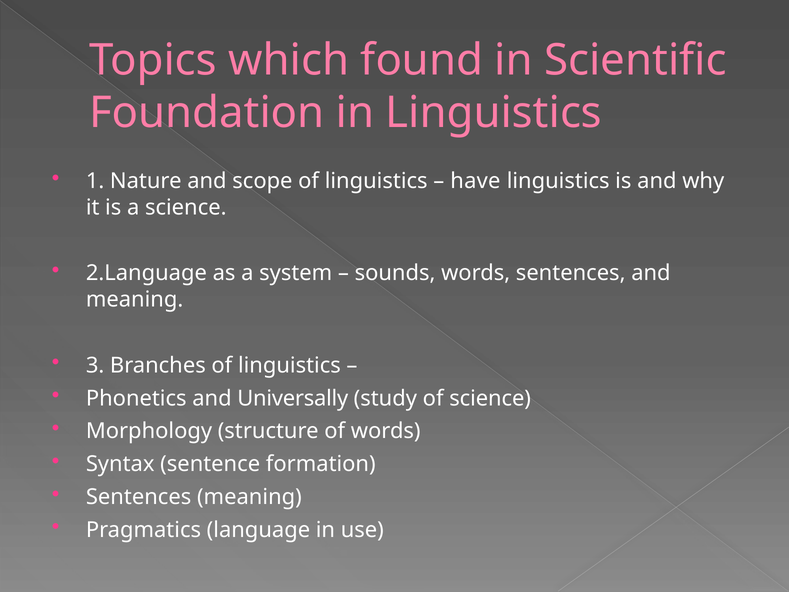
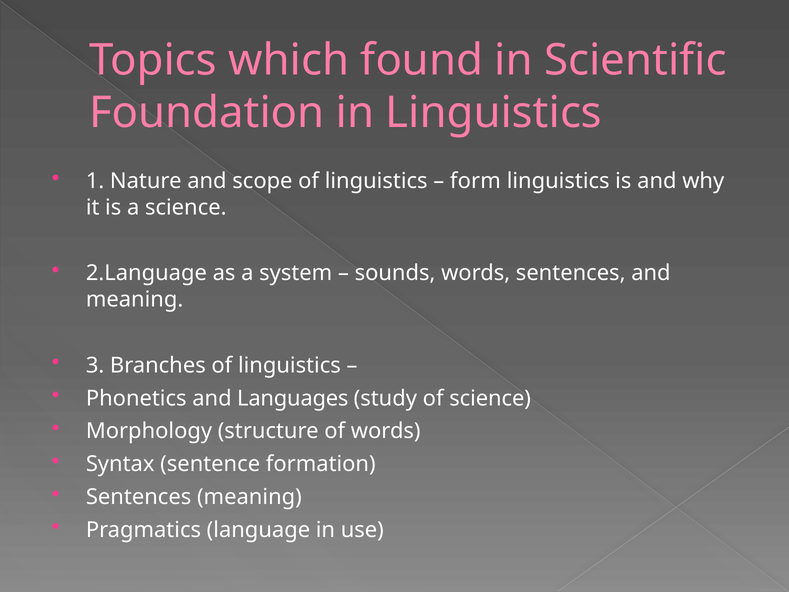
have: have -> form
Universally: Universally -> Languages
